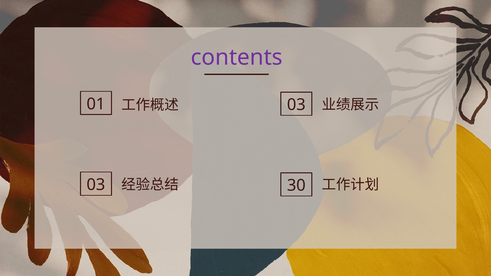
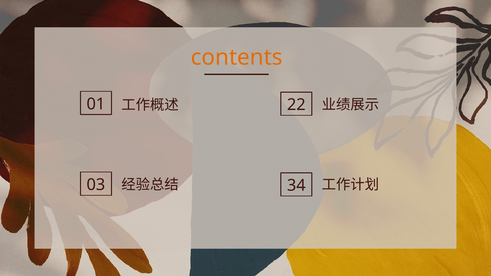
contents colour: purple -> orange
03 at (296, 105): 03 -> 22
30: 30 -> 34
